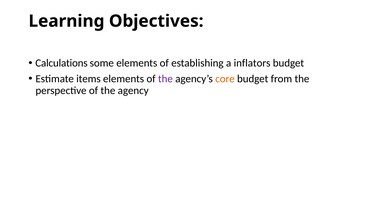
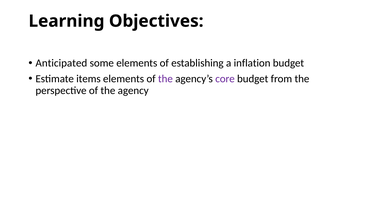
Calculations: Calculations -> Anticipated
inflators: inflators -> inflation
core colour: orange -> purple
